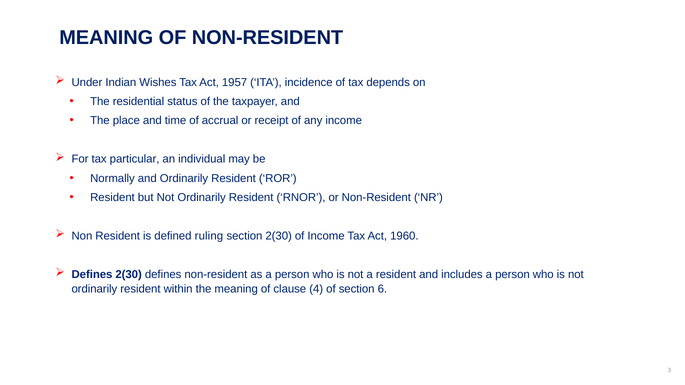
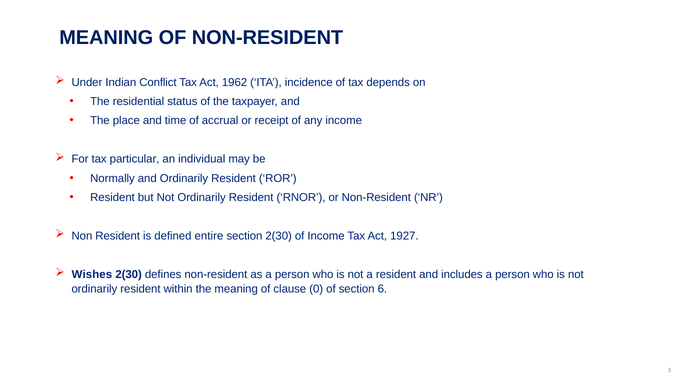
Wishes: Wishes -> Conflict
1957: 1957 -> 1962
ruling: ruling -> entire
1960: 1960 -> 1927
Defines at (92, 275): Defines -> Wishes
4: 4 -> 0
